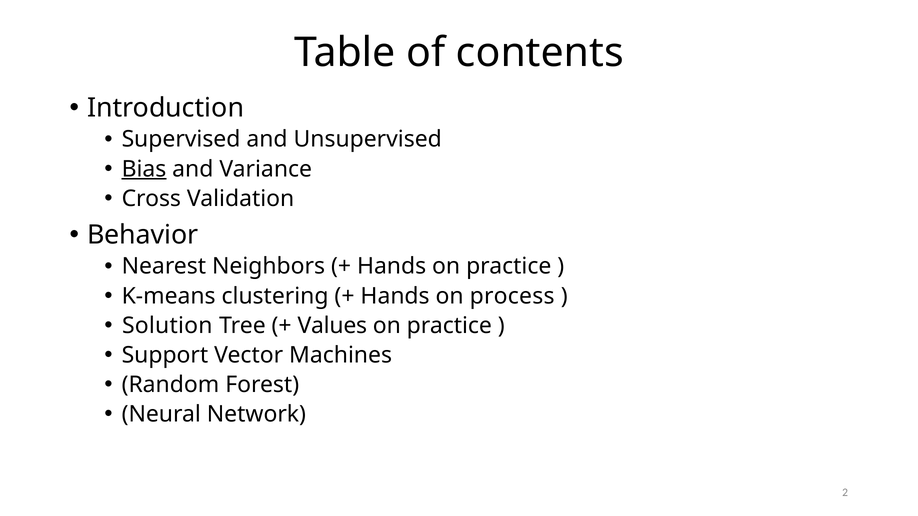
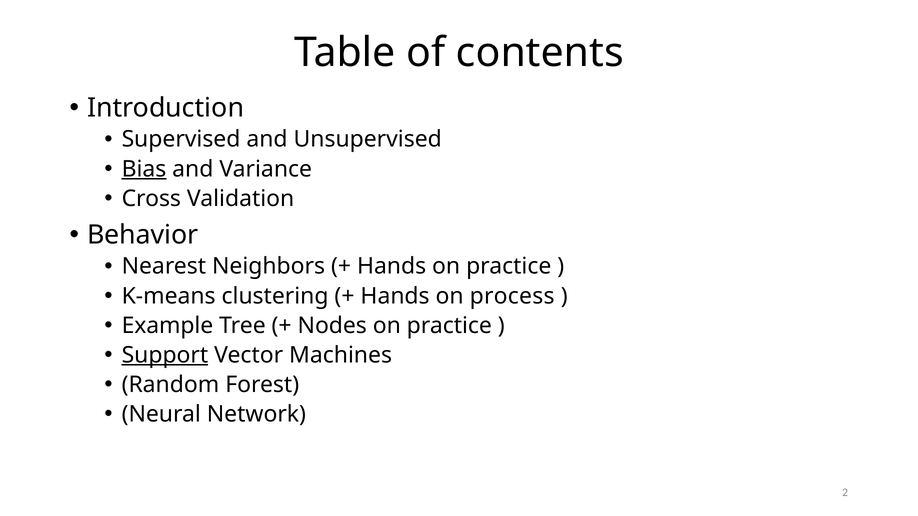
Solution: Solution -> Example
Values: Values -> Nodes
Support underline: none -> present
